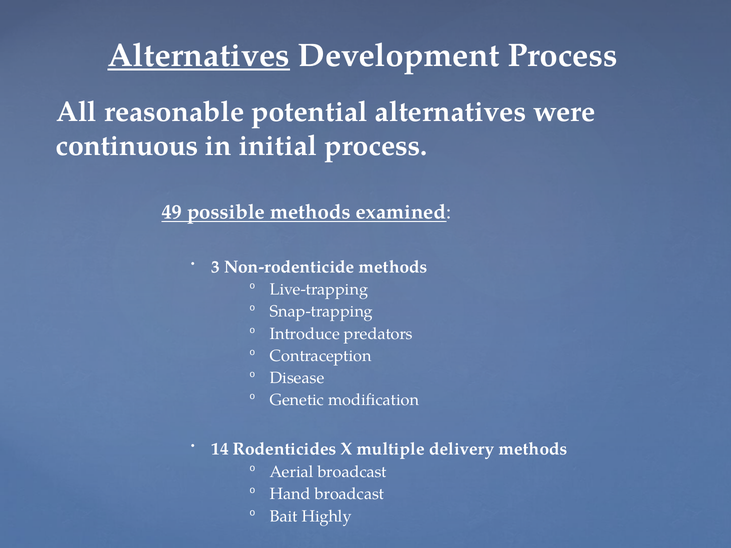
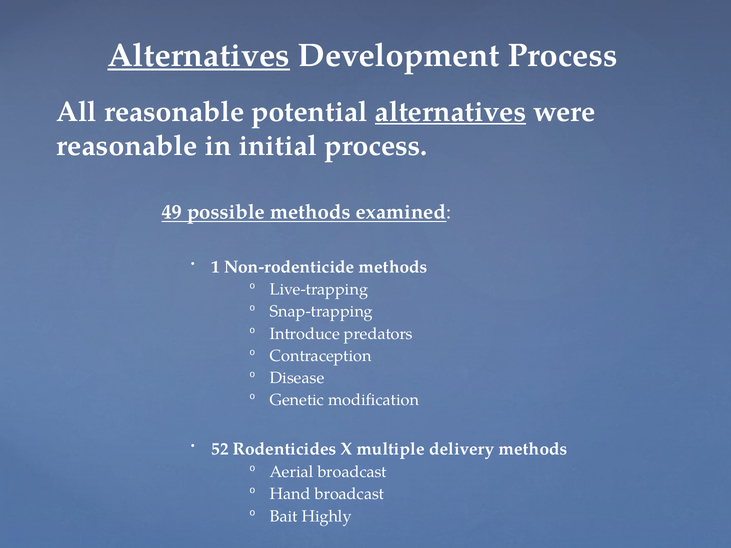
alternatives at (451, 112) underline: none -> present
continuous at (127, 146): continuous -> reasonable
3: 3 -> 1
14: 14 -> 52
